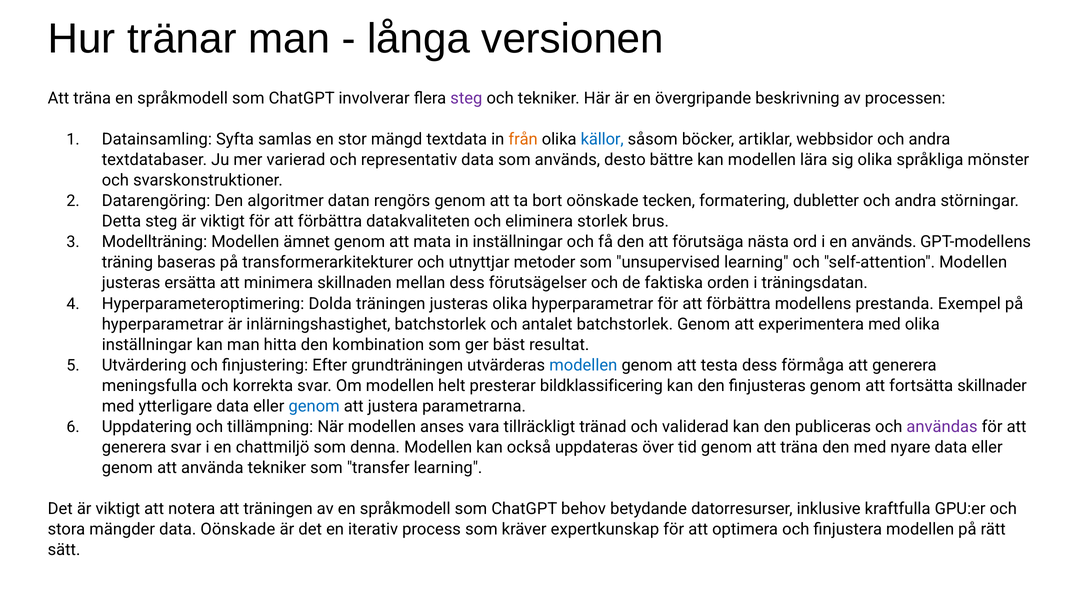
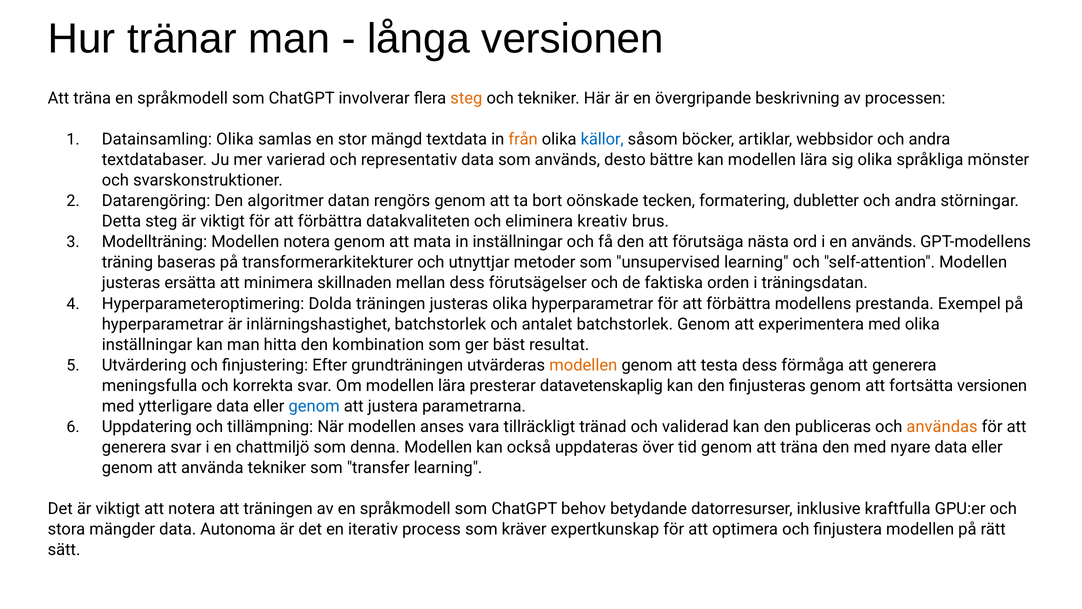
steg at (466, 98) colour: purple -> orange
Datainsamling Syfta: Syfta -> Olika
storlek: storlek -> kreativ
Modellen ämnet: ämnet -> notera
modellen at (583, 365) colour: blue -> orange
Om modellen helt: helt -> lära
bildklassificering: bildklassificering -> datavetenskaplig
fortsätta skillnader: skillnader -> versionen
användas colour: purple -> orange
data Oönskade: Oönskade -> Autonoma
